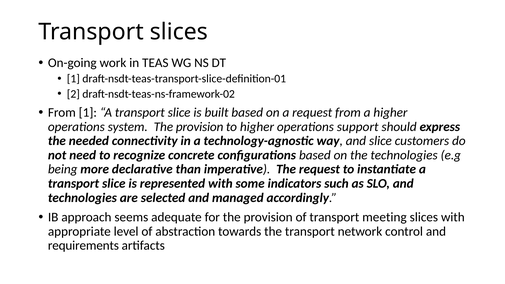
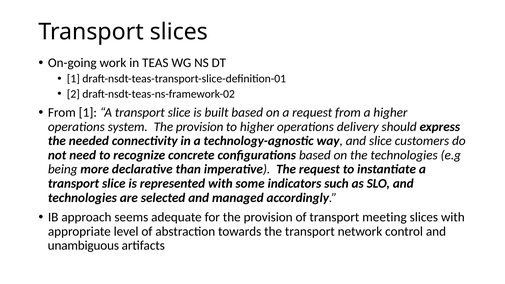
support: support -> delivery
requirements: requirements -> unambiguous
